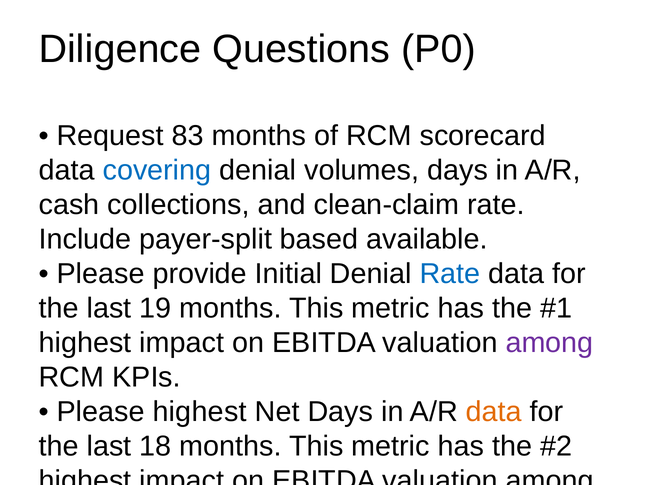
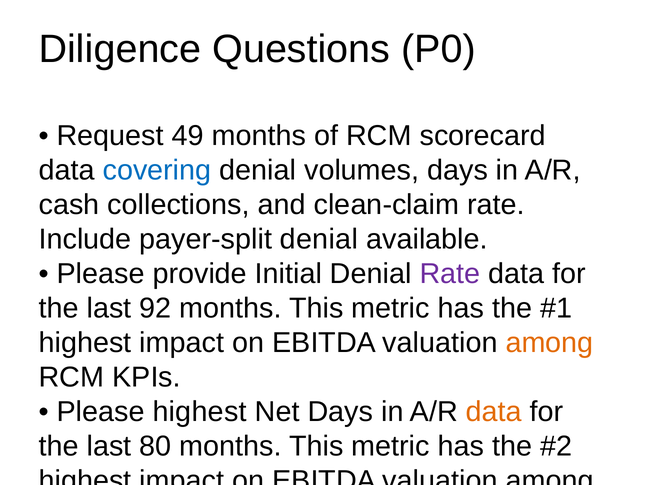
83: 83 -> 49
payer-split based: based -> denial
Rate at (450, 274) colour: blue -> purple
19: 19 -> 92
among at (550, 343) colour: purple -> orange
18: 18 -> 80
